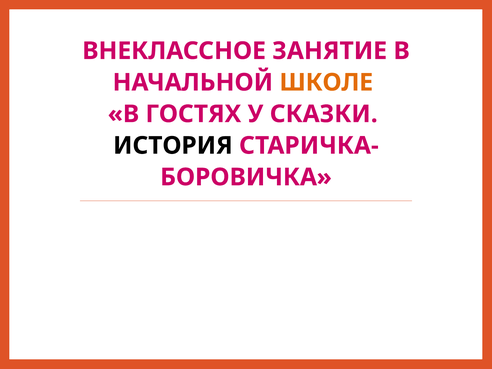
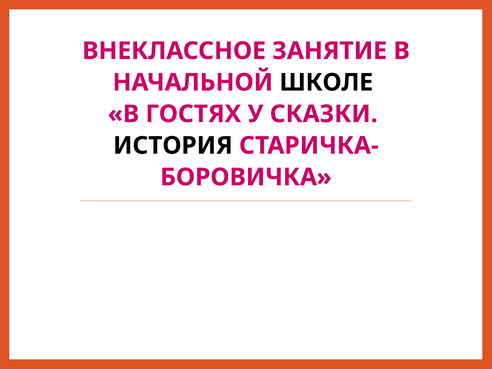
ШКОЛЕ colour: orange -> black
